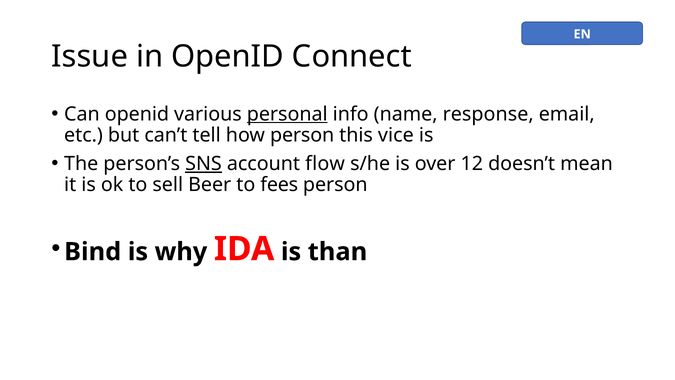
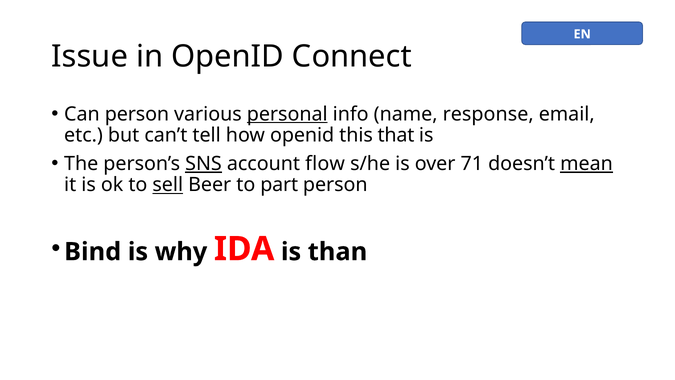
Can openid: openid -> person
how person: person -> openid
vice: vice -> that
12: 12 -> 71
mean underline: none -> present
sell underline: none -> present
fees: fees -> part
